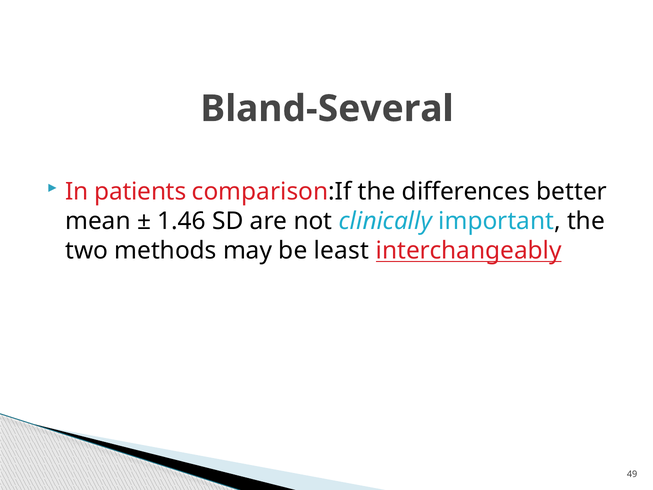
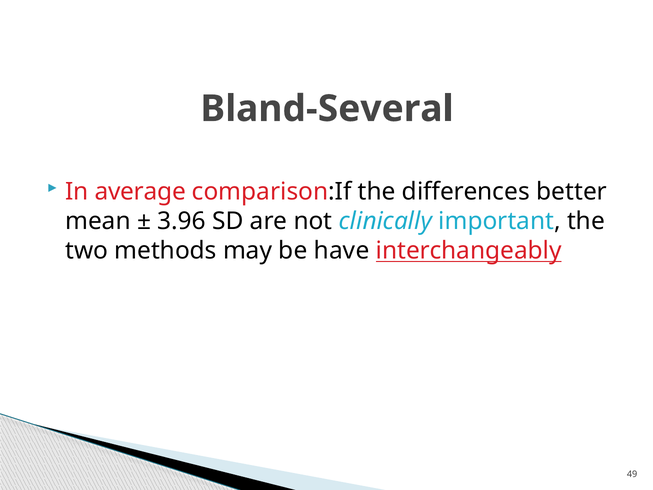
patients: patients -> average
1.46: 1.46 -> 3.96
least: least -> have
